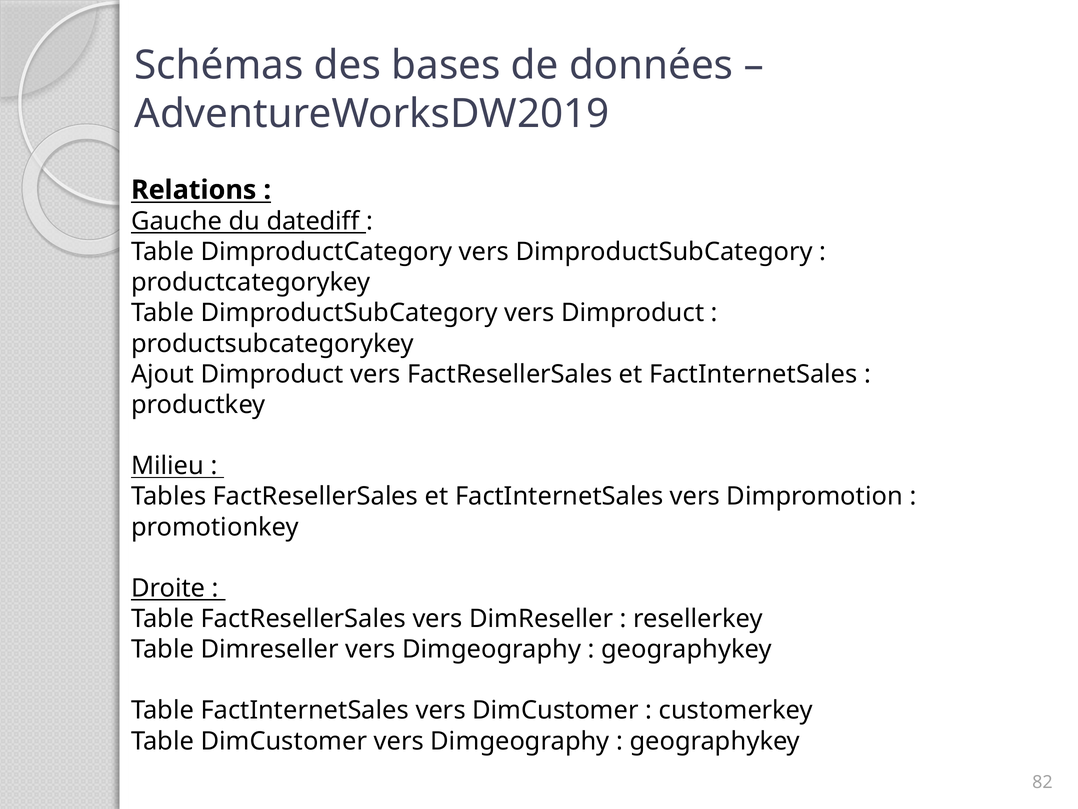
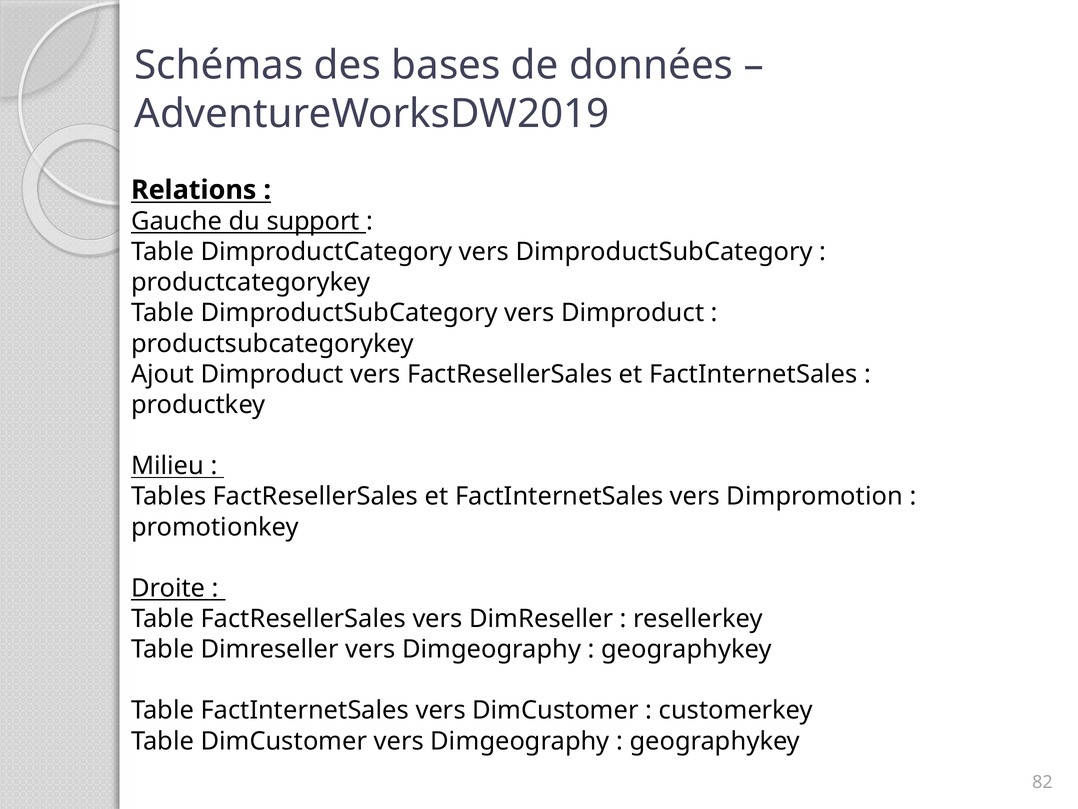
datediff: datediff -> support
